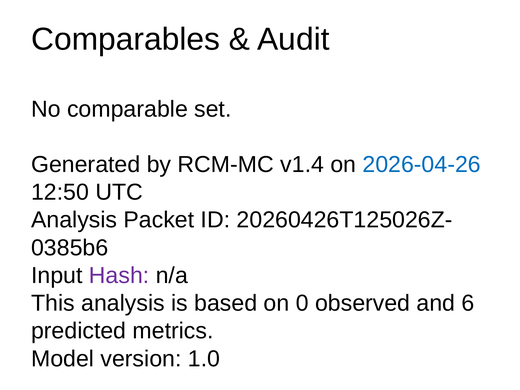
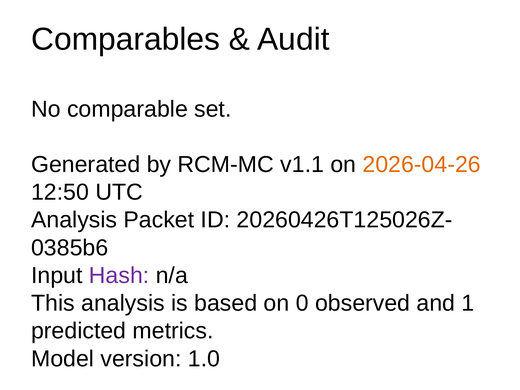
v1.4: v1.4 -> v1.1
2026-04-26 colour: blue -> orange
6: 6 -> 1
